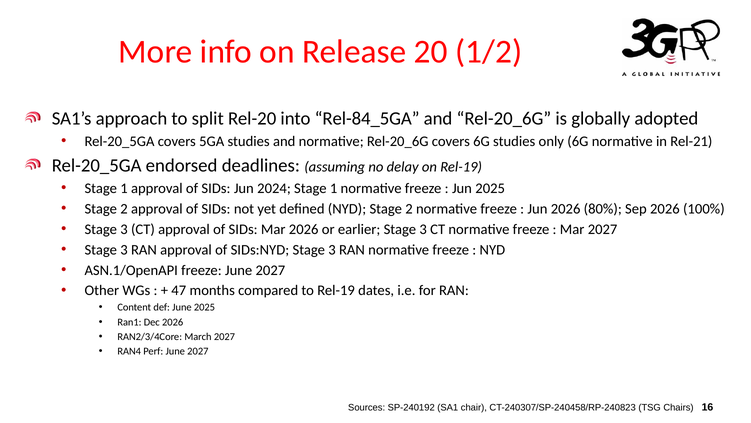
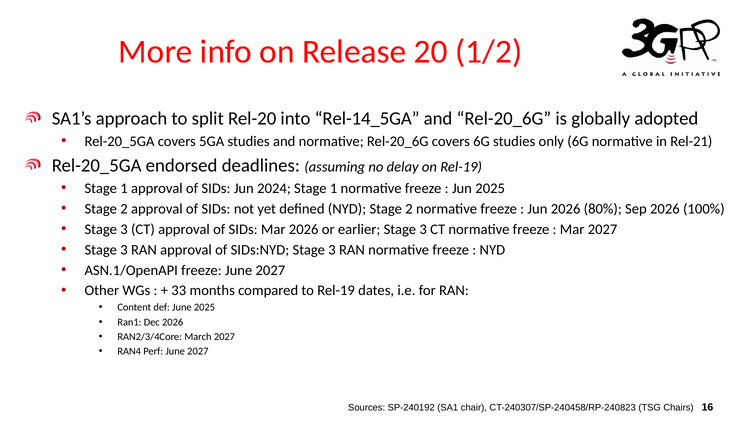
Rel-84_5GA: Rel-84_5GA -> Rel-14_5GA
47: 47 -> 33
